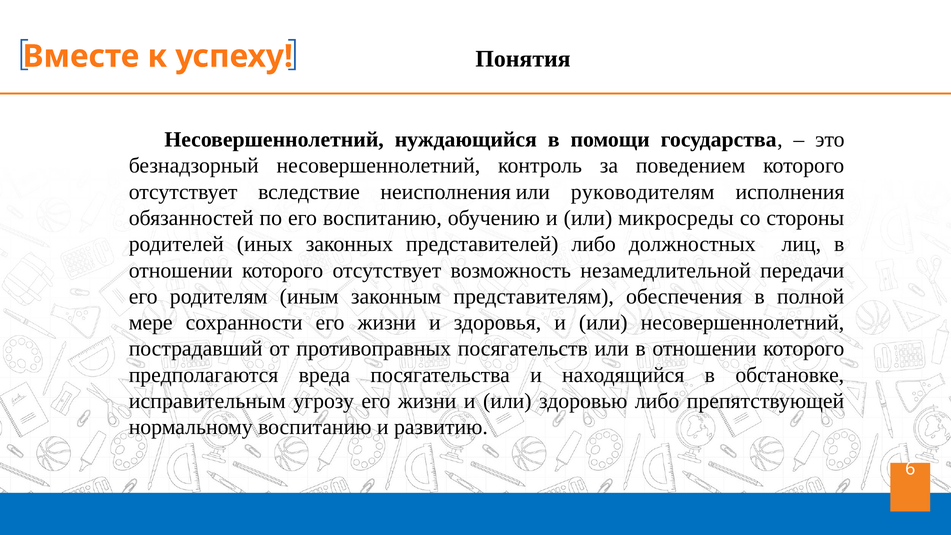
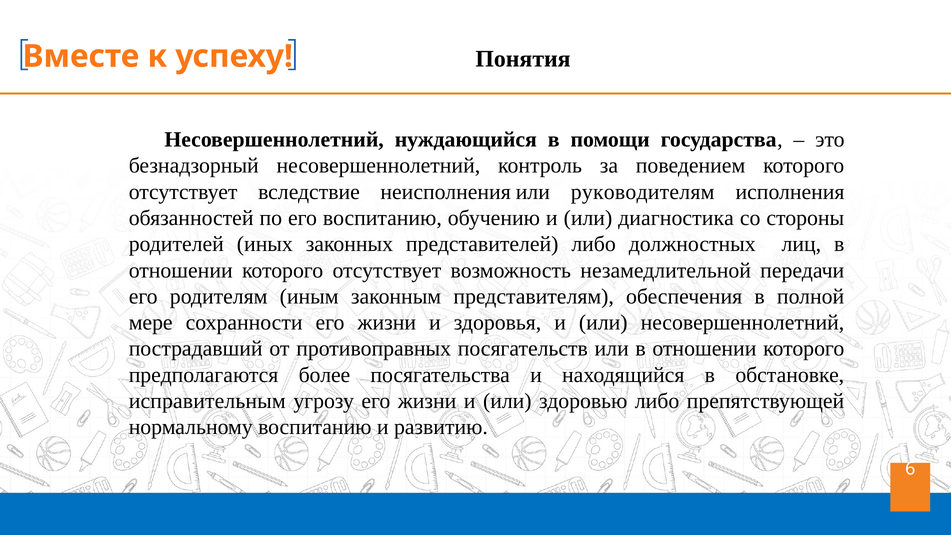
микросреды: микросреды -> диагностика
вреда: вреда -> более
